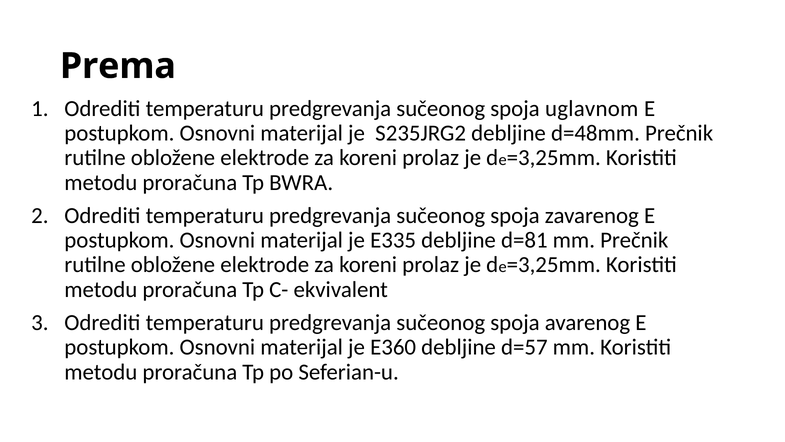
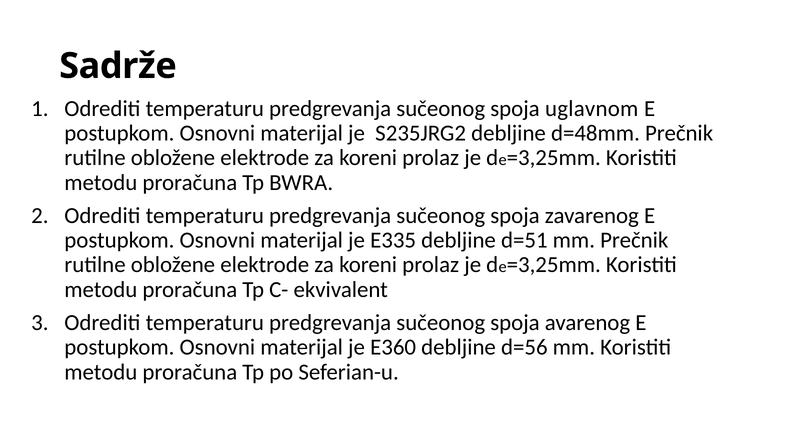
Prema: Prema -> Sadrže
d=81: d=81 -> d=51
d=57: d=57 -> d=56
